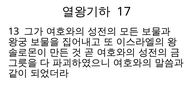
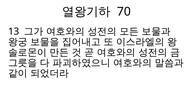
17: 17 -> 70
